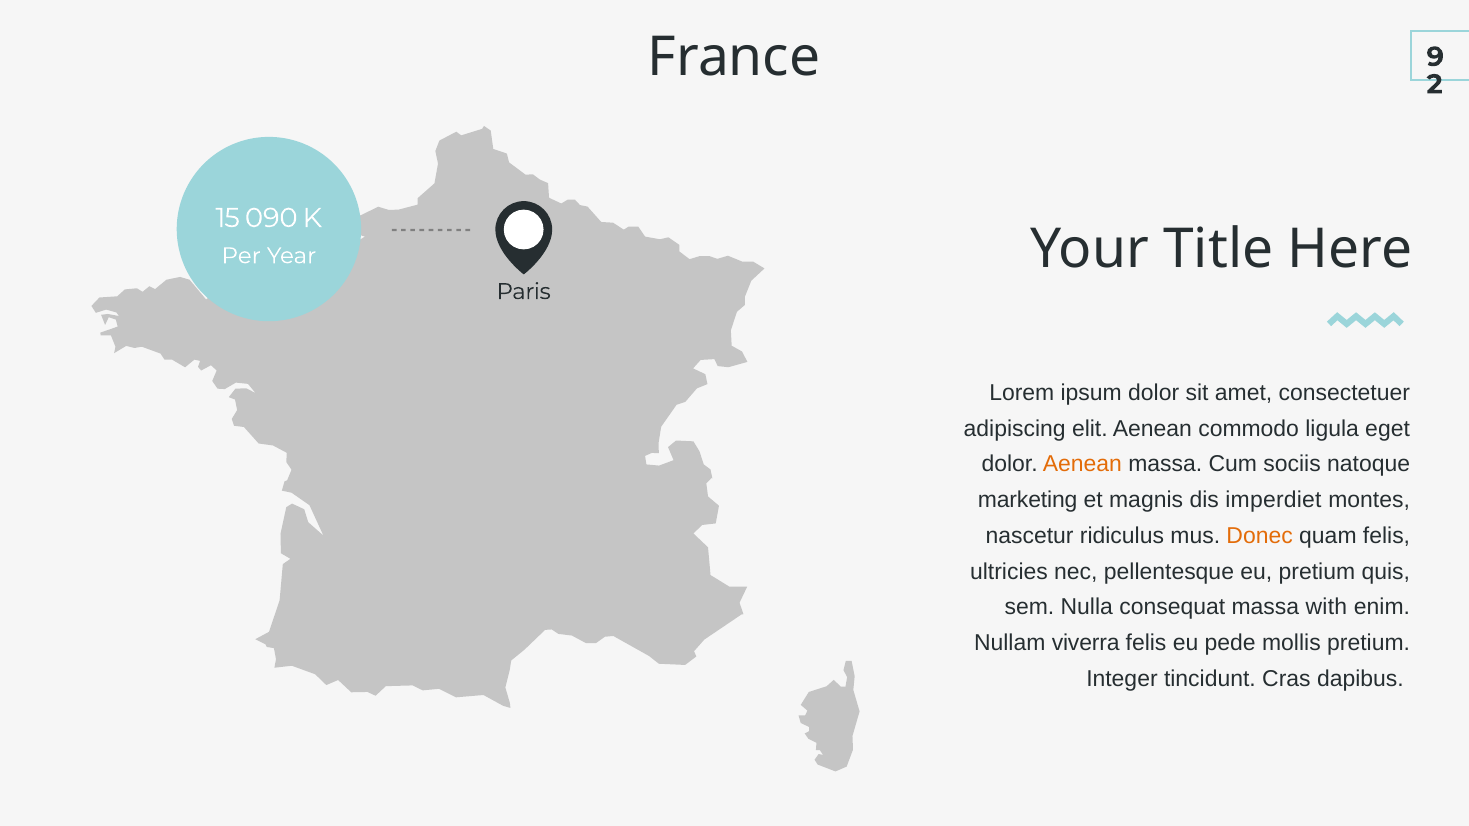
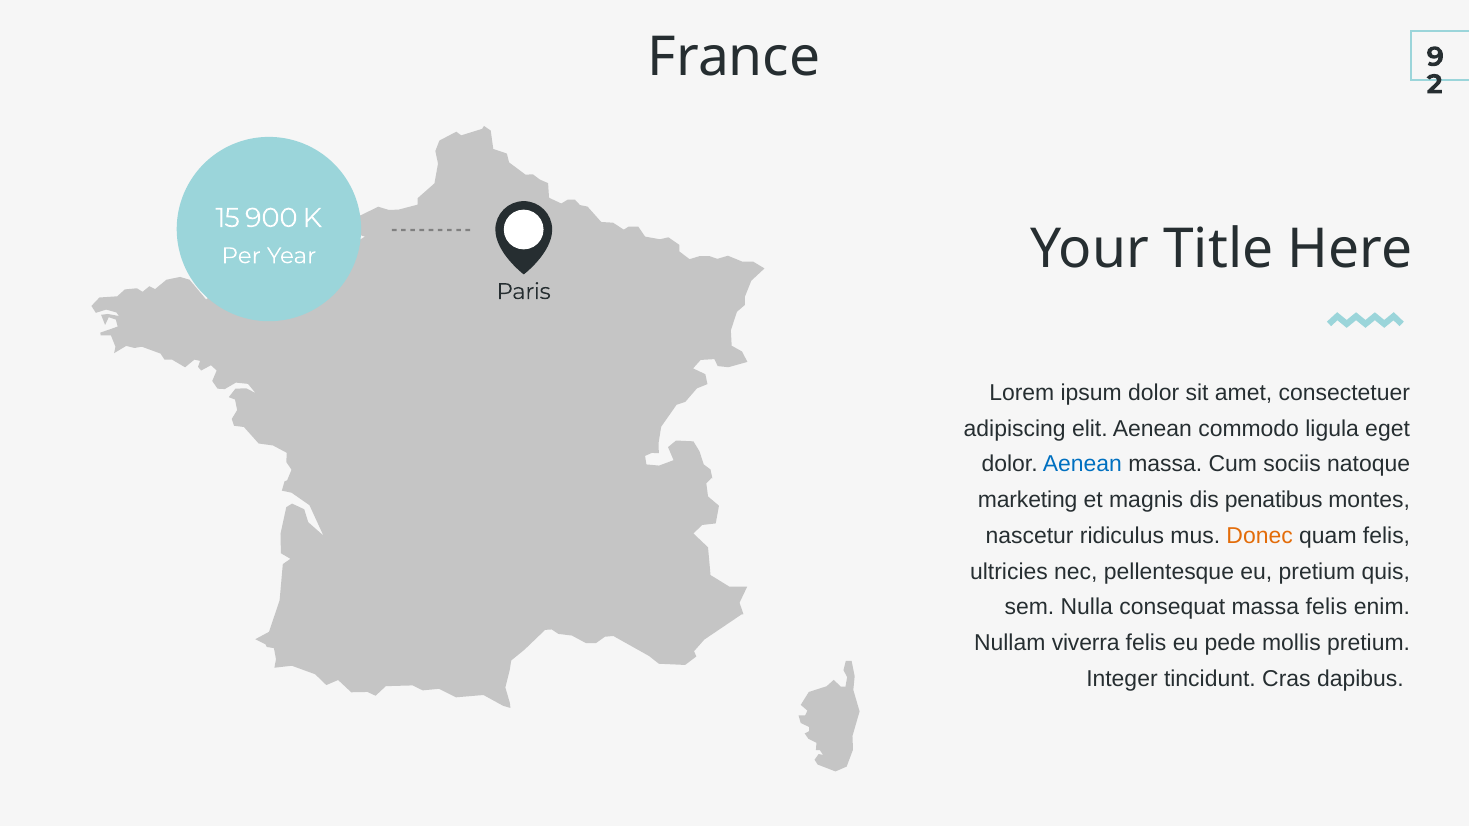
090: 090 -> 900
Aenean at (1082, 464) colour: orange -> blue
imperdiet: imperdiet -> penatibus
massa with: with -> felis
